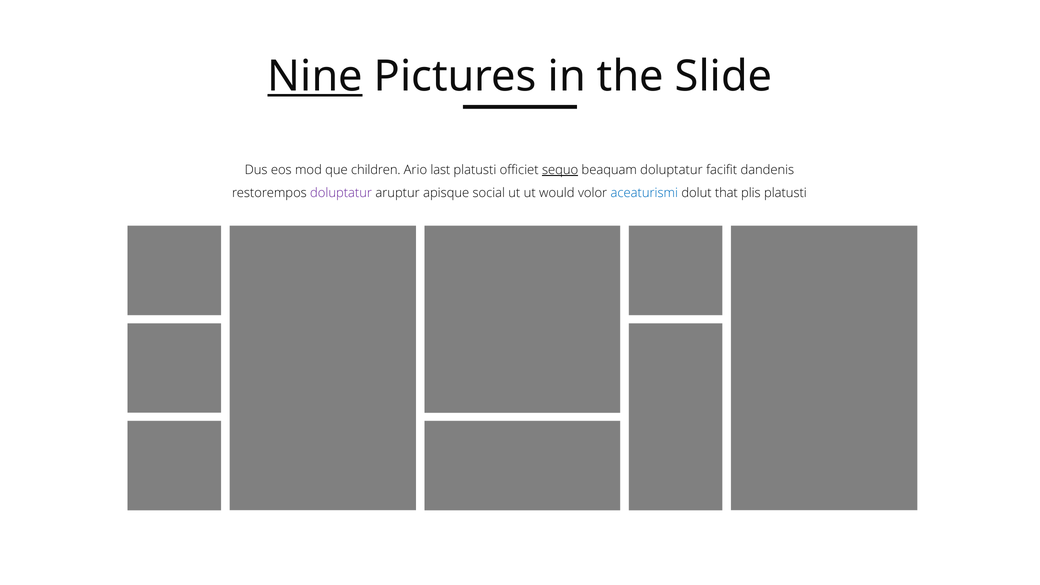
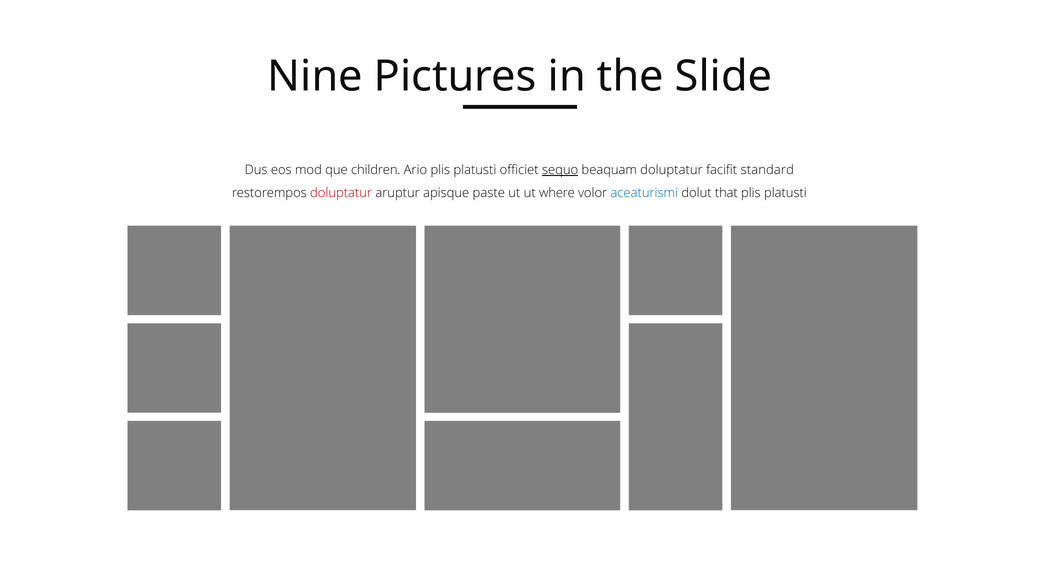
Nine underline: present -> none
Ario last: last -> plis
dandenis: dandenis -> standard
doluptatur at (341, 193) colour: purple -> red
social: social -> paste
would: would -> where
